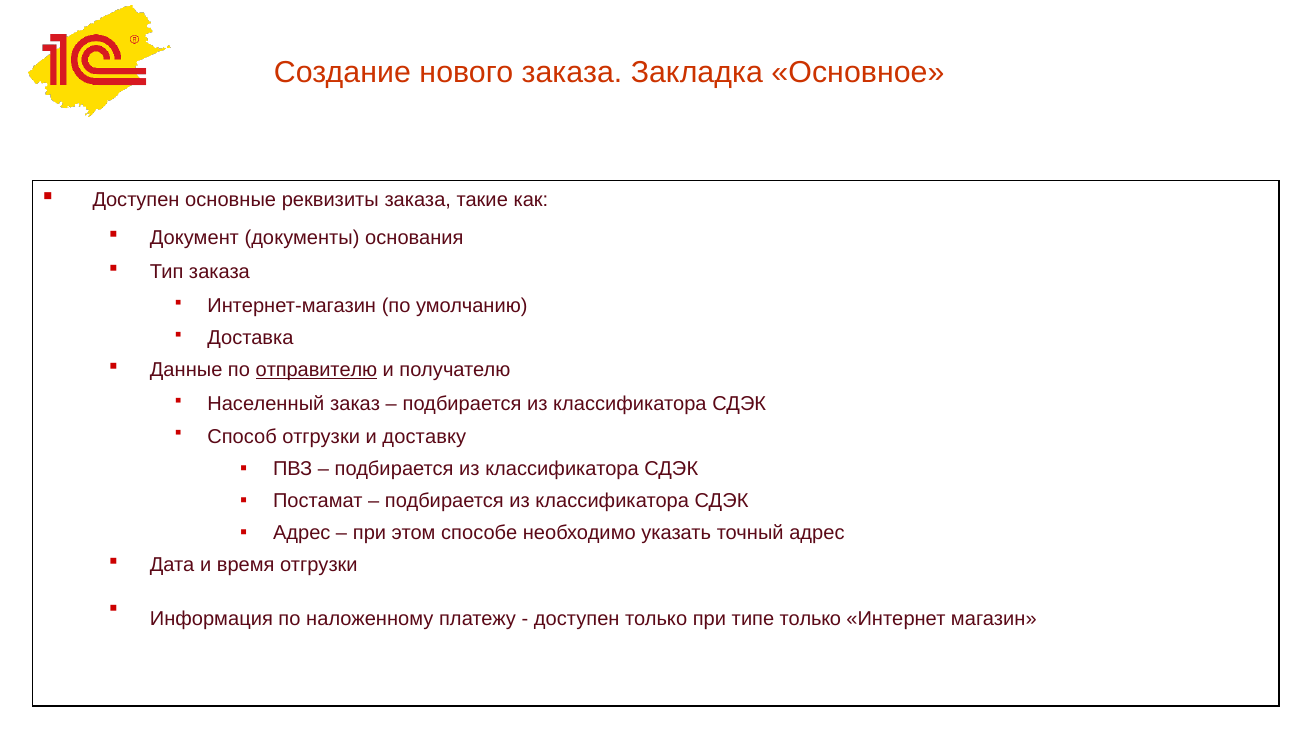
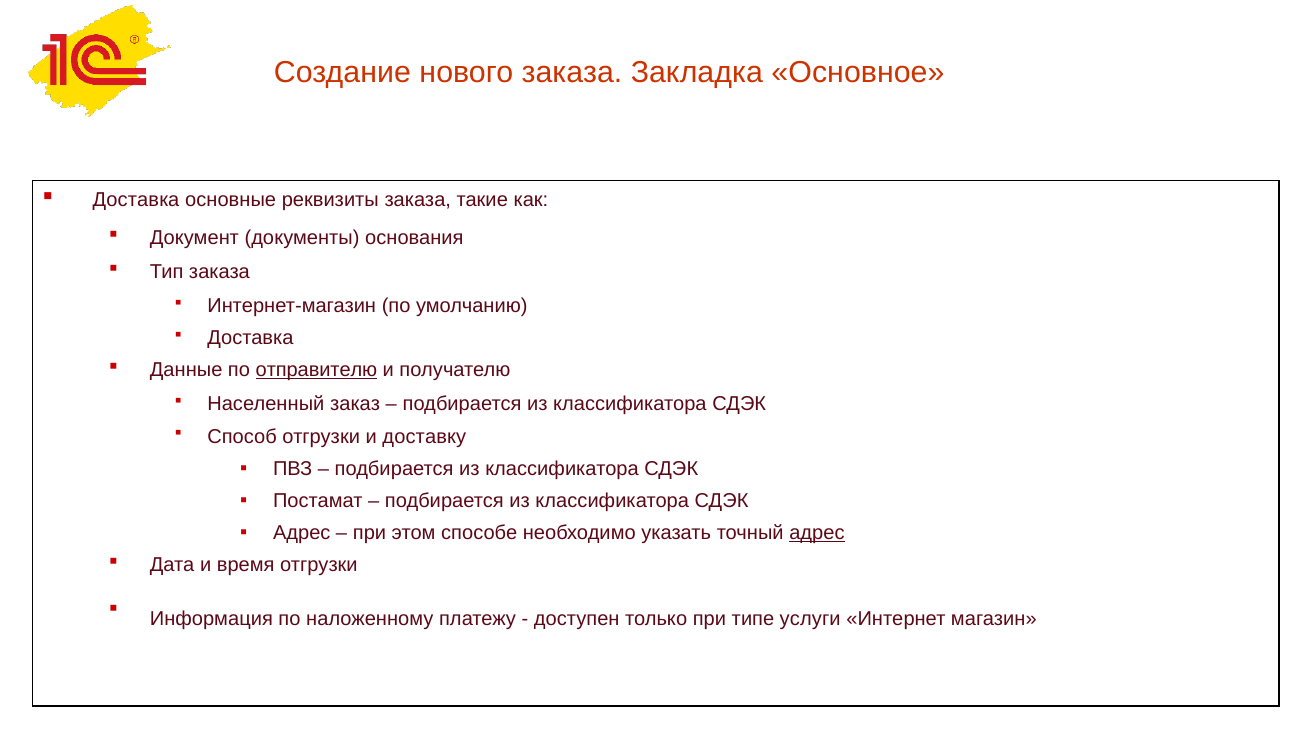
Доступен at (136, 199): Доступен -> Доставка
адрес at (817, 533) underline: none -> present
типе только: только -> услуги
